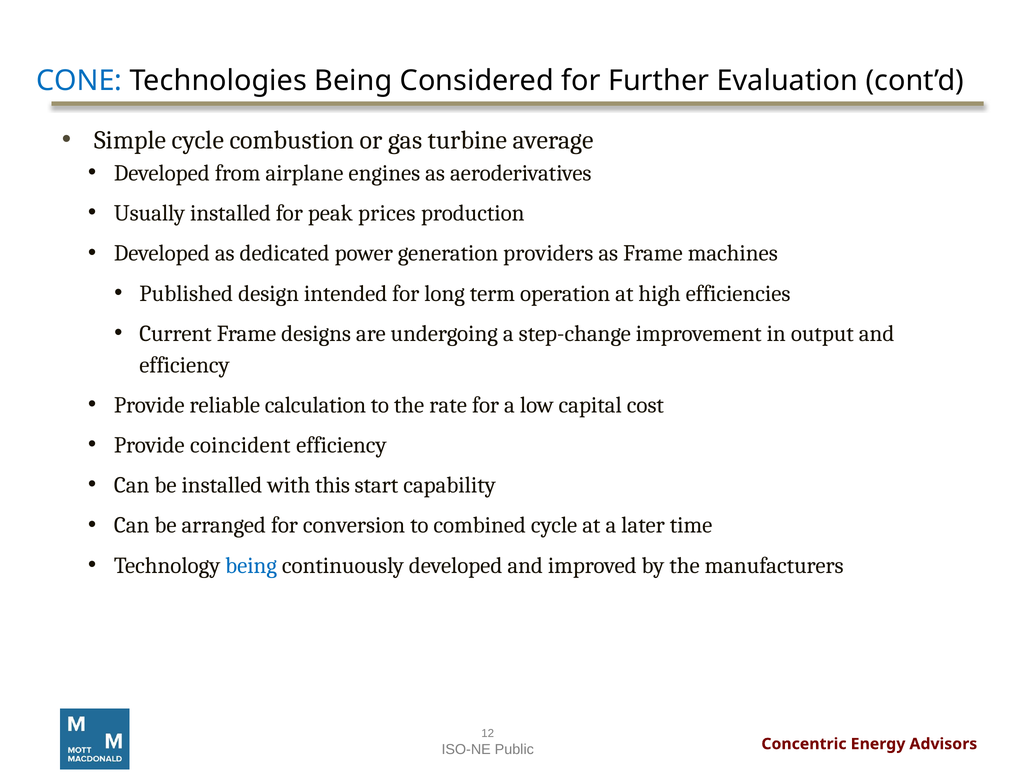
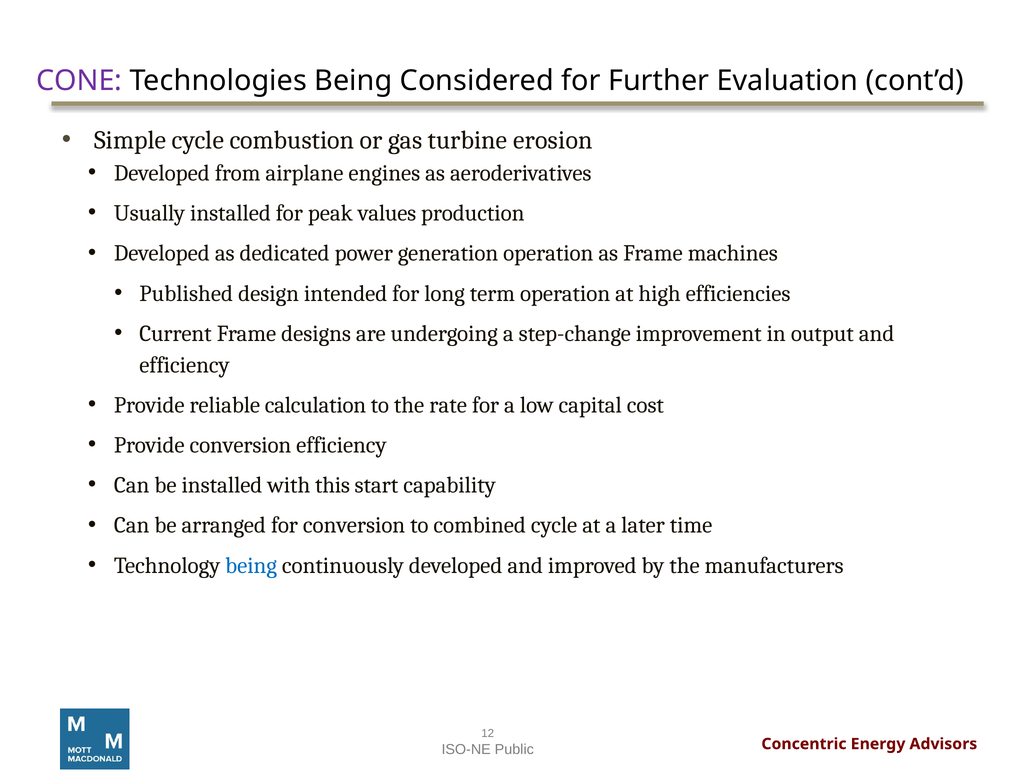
CONE colour: blue -> purple
average: average -> erosion
prices: prices -> values
generation providers: providers -> operation
Provide coincident: coincident -> conversion
